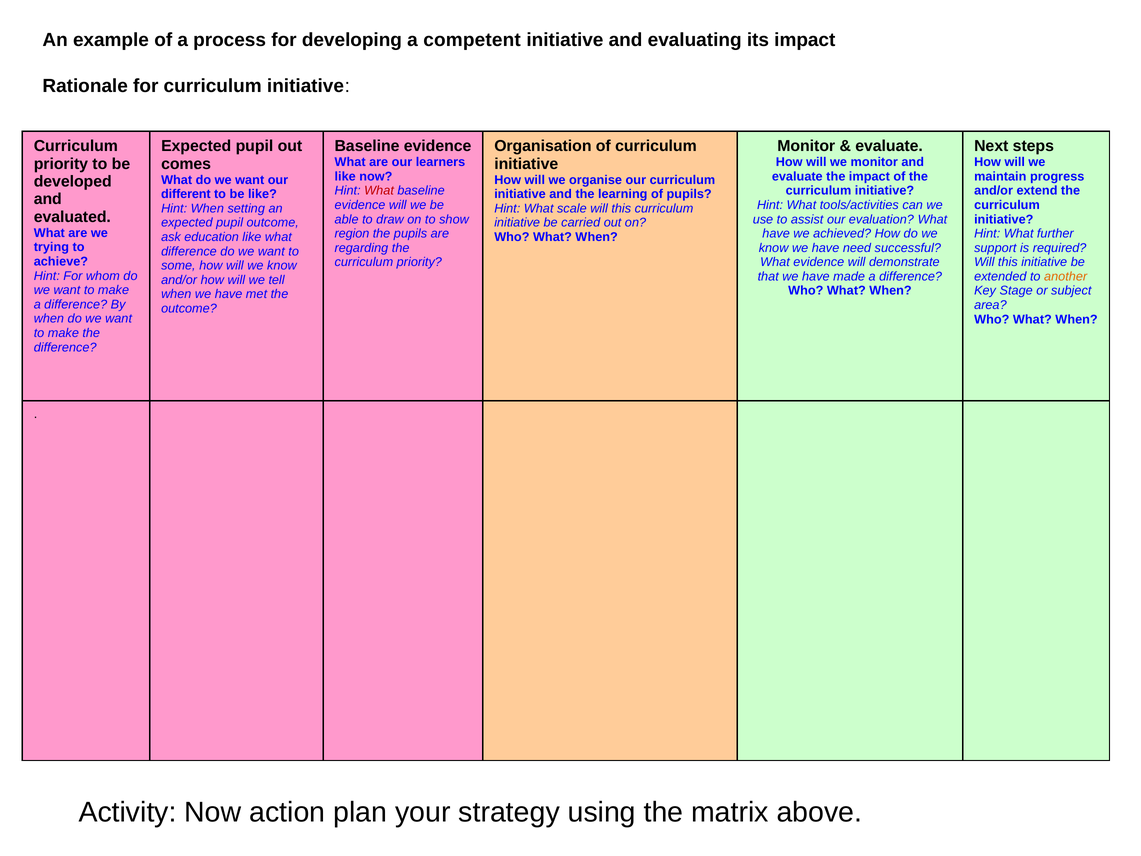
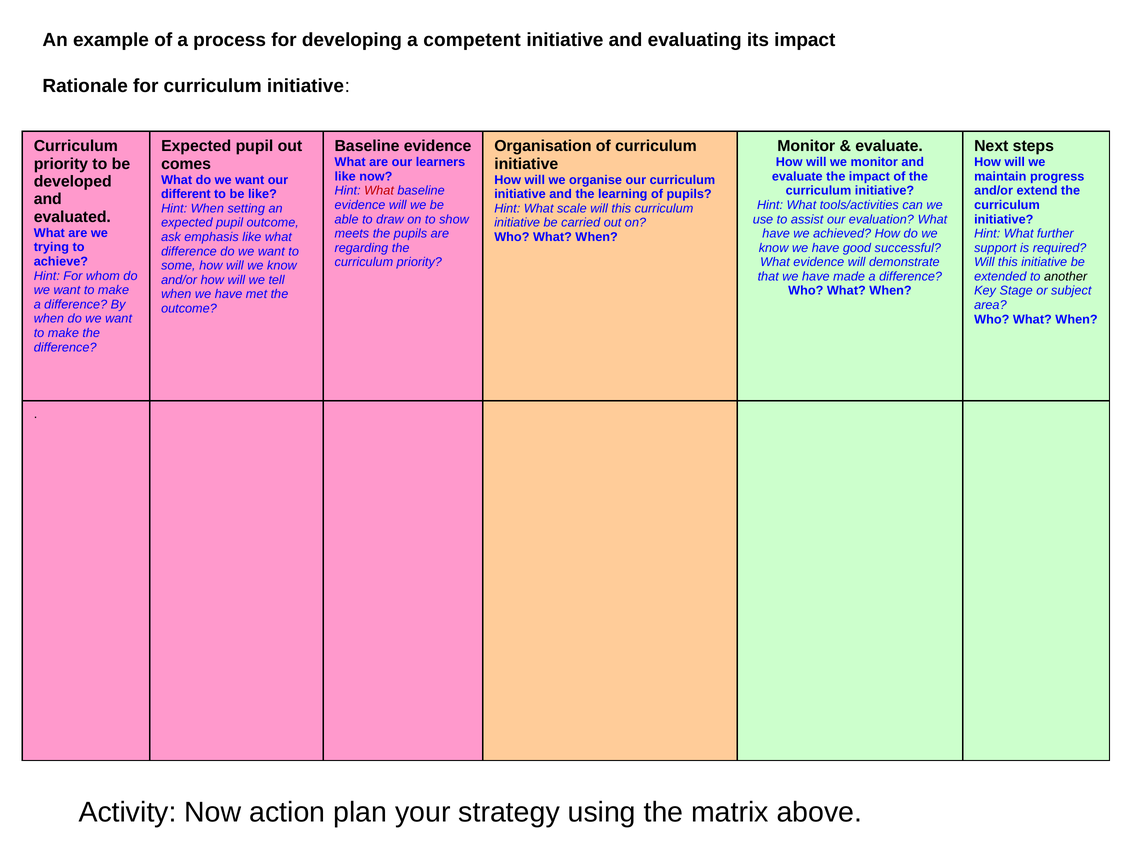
region: region -> meets
education: education -> emphasis
need: need -> good
another colour: orange -> black
